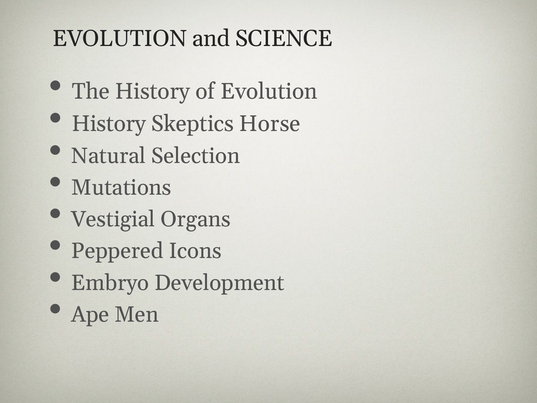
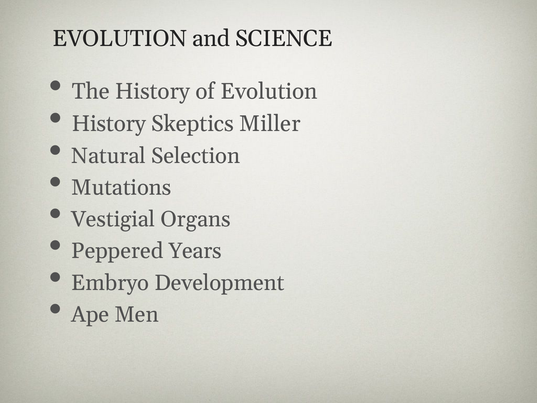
Horse: Horse -> Miller
Icons: Icons -> Years
